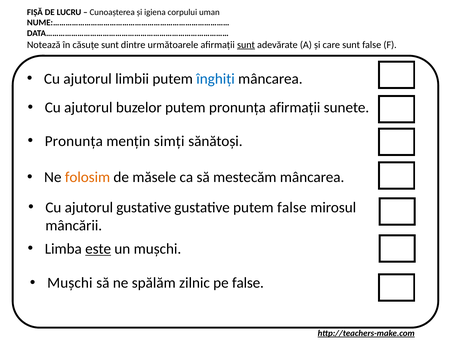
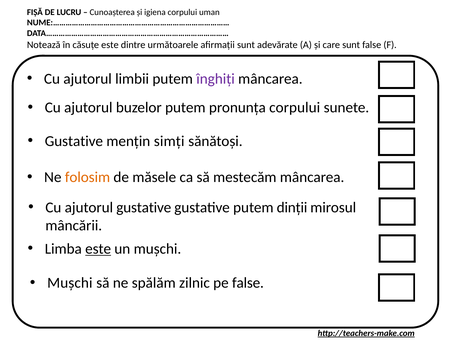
căsuțe sunt: sunt -> este
sunt at (246, 45) underline: present -> none
înghiți colour: blue -> purple
pronunța afirmații: afirmații -> corpului
Pronunța at (74, 141): Pronunța -> Gustative
putem false: false -> dinții
